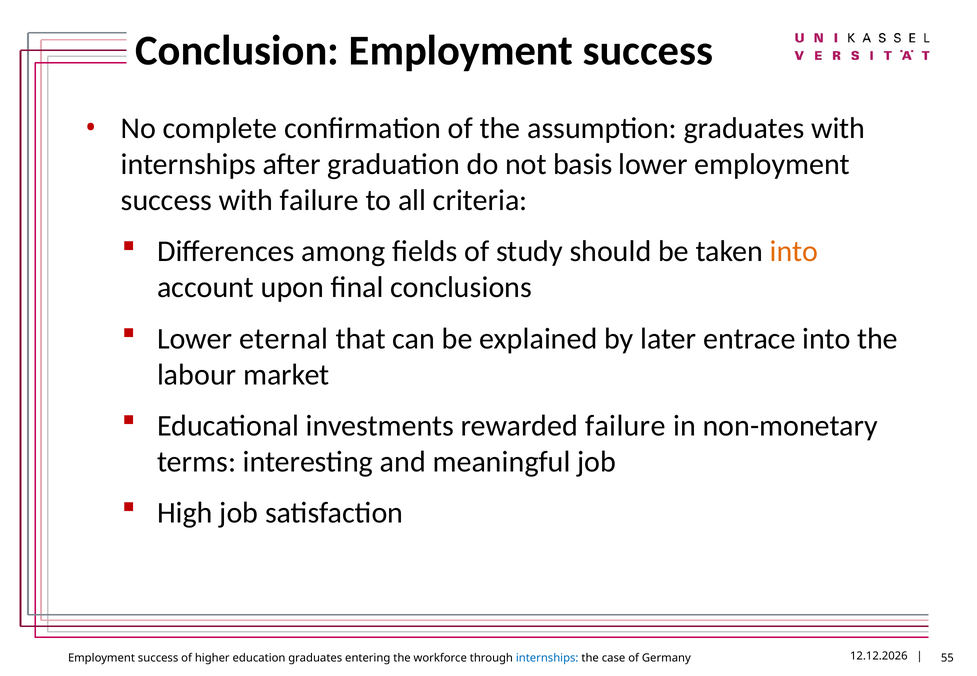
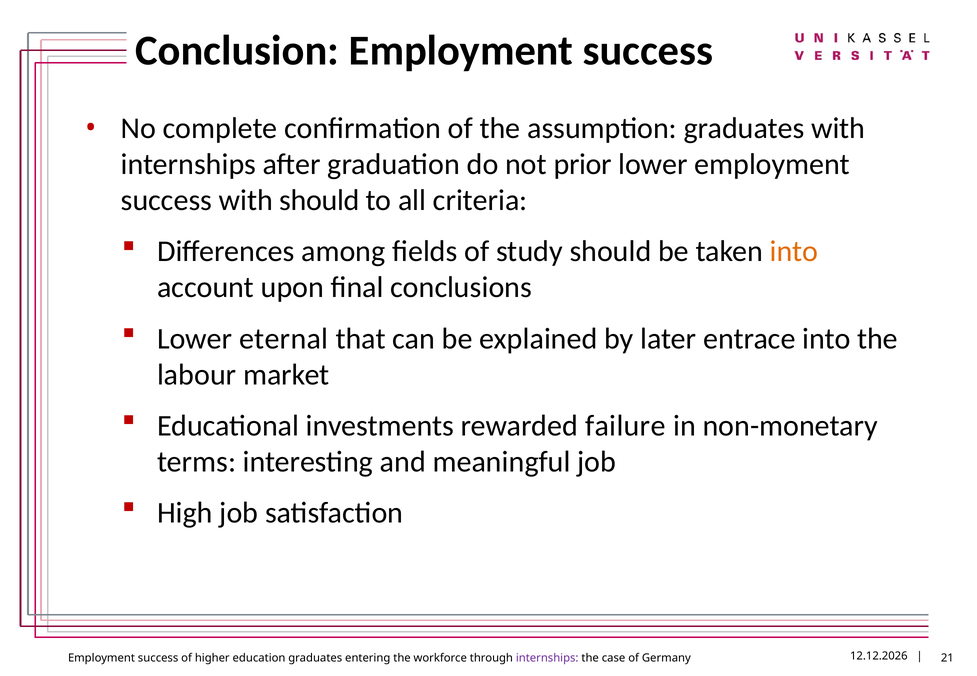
basis: basis -> prior
with failure: failure -> should
internships at (547, 658) colour: blue -> purple
55: 55 -> 21
